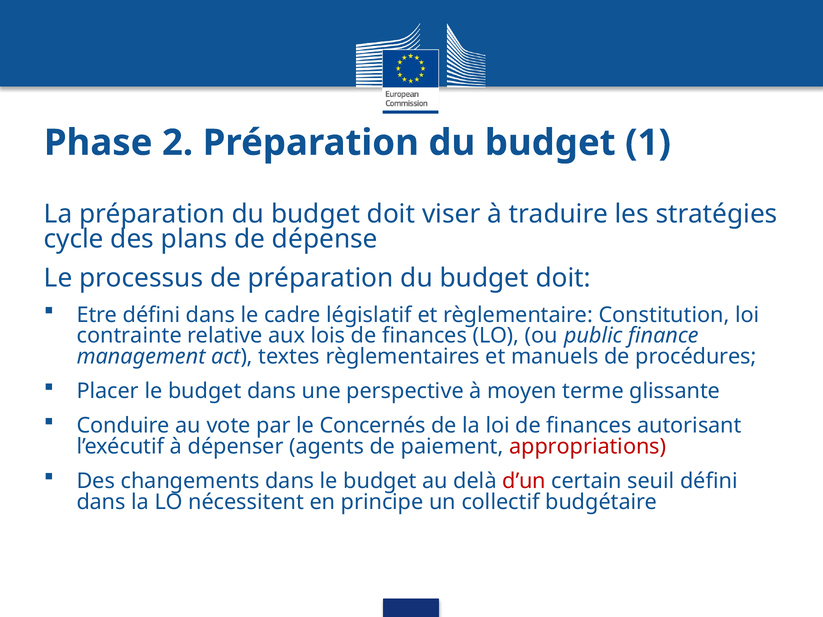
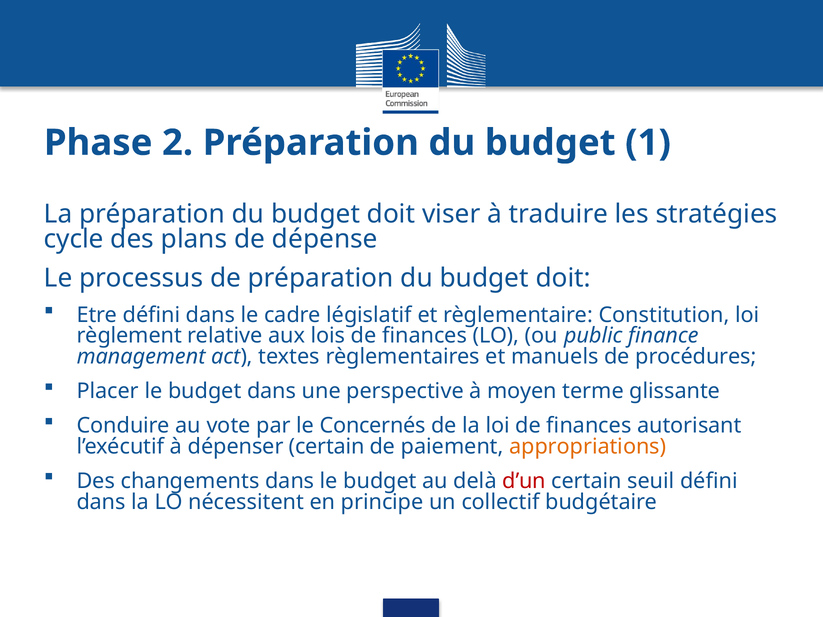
contrainte: contrainte -> règlement
dépenser agents: agents -> certain
appropriations colour: red -> orange
